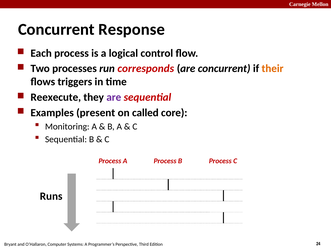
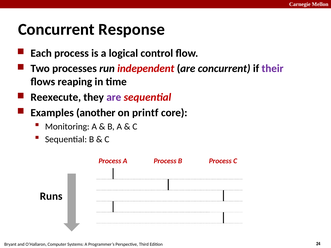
corresponds: corresponds -> independent
their colour: orange -> purple
triggers: triggers -> reaping
present: present -> another
called: called -> printf
